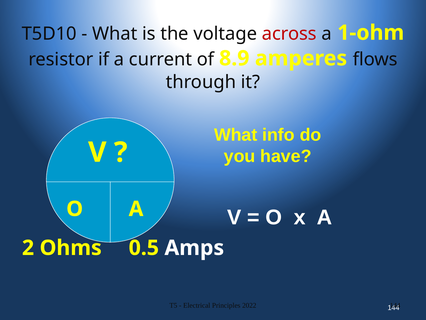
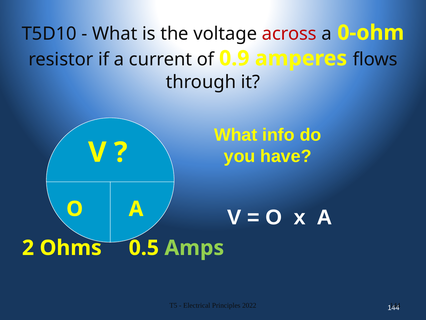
1-ohm: 1-ohm -> 0-ohm
8.9: 8.9 -> 0.9
Amps colour: white -> light green
